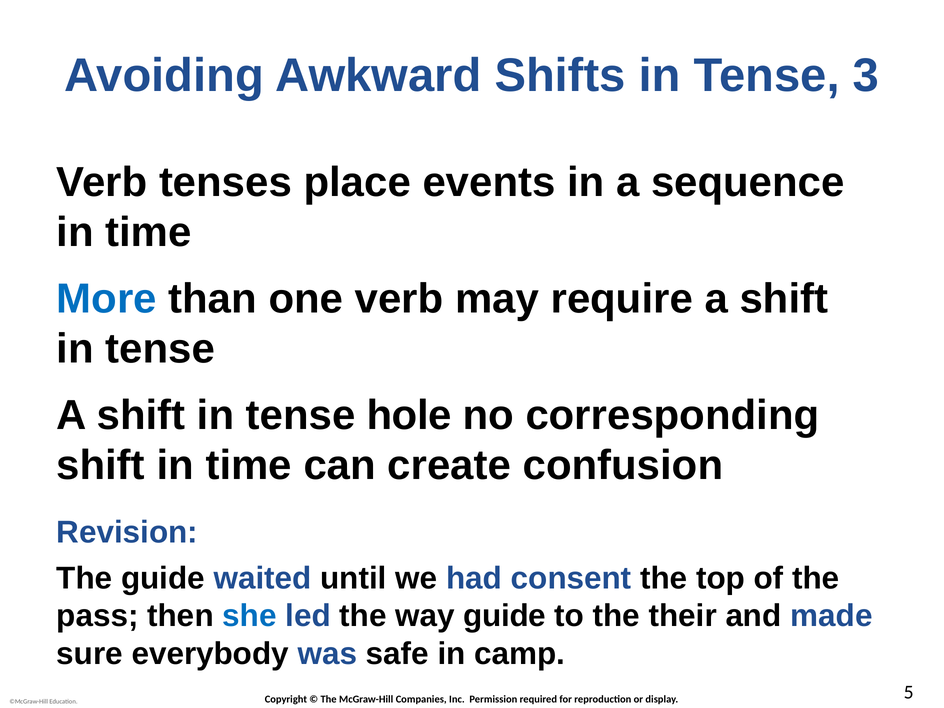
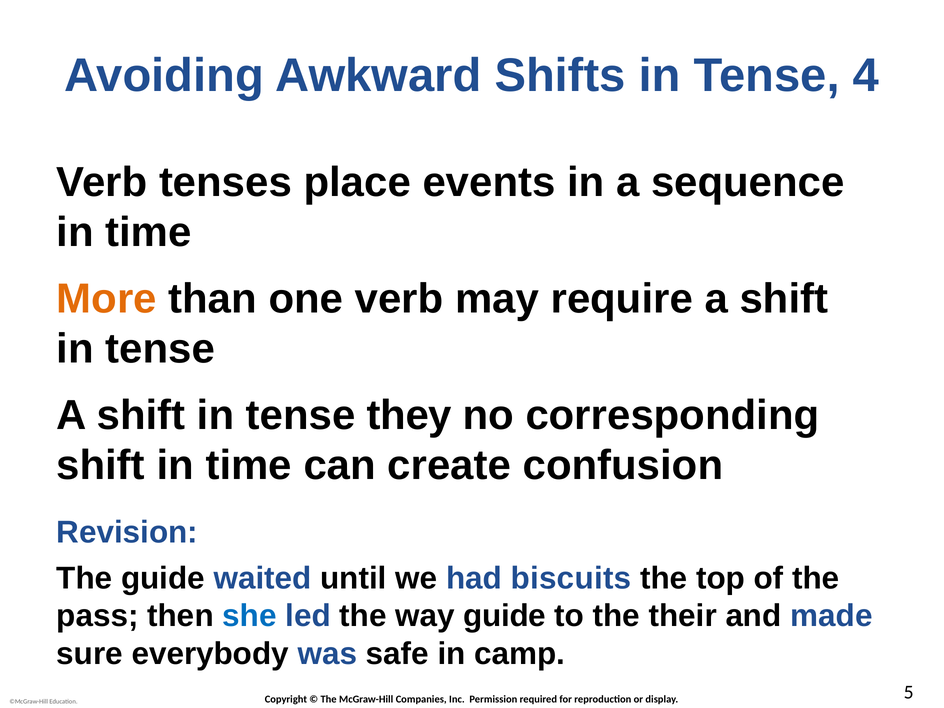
3: 3 -> 4
More colour: blue -> orange
hole: hole -> they
consent: consent -> biscuits
